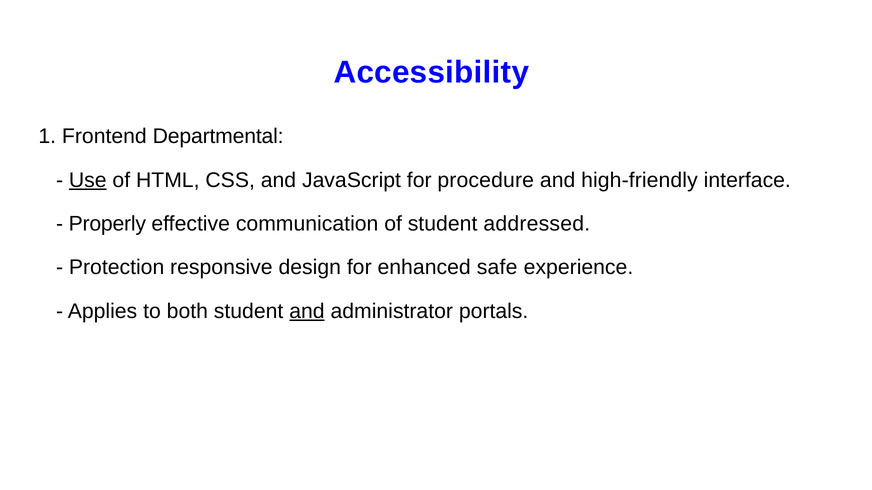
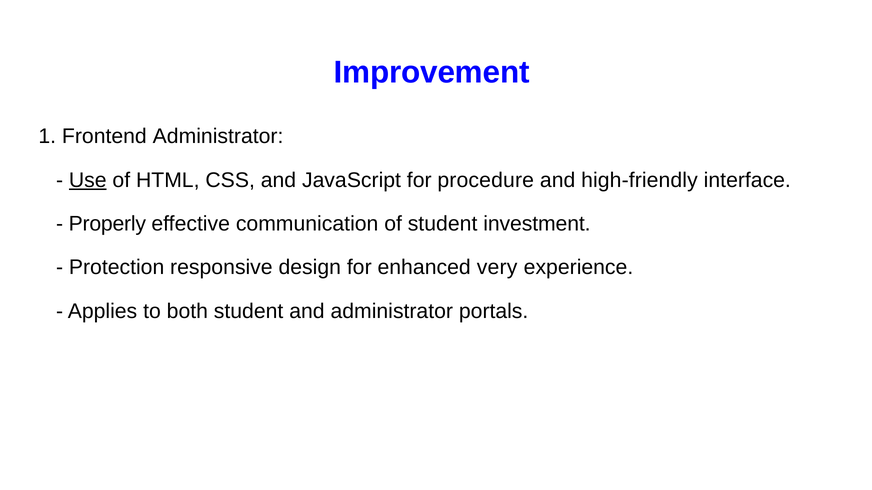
Accessibility: Accessibility -> Improvement
Frontend Departmental: Departmental -> Administrator
addressed: addressed -> investment
safe: safe -> very
and at (307, 311) underline: present -> none
